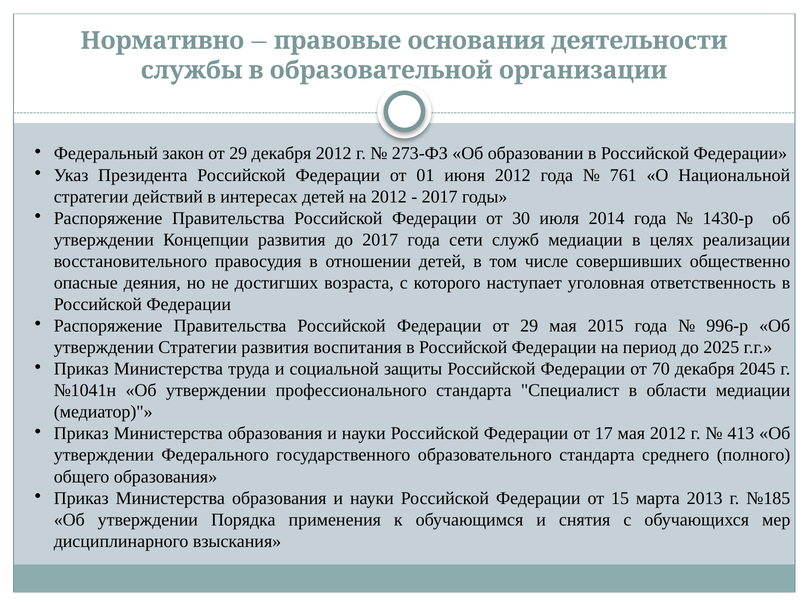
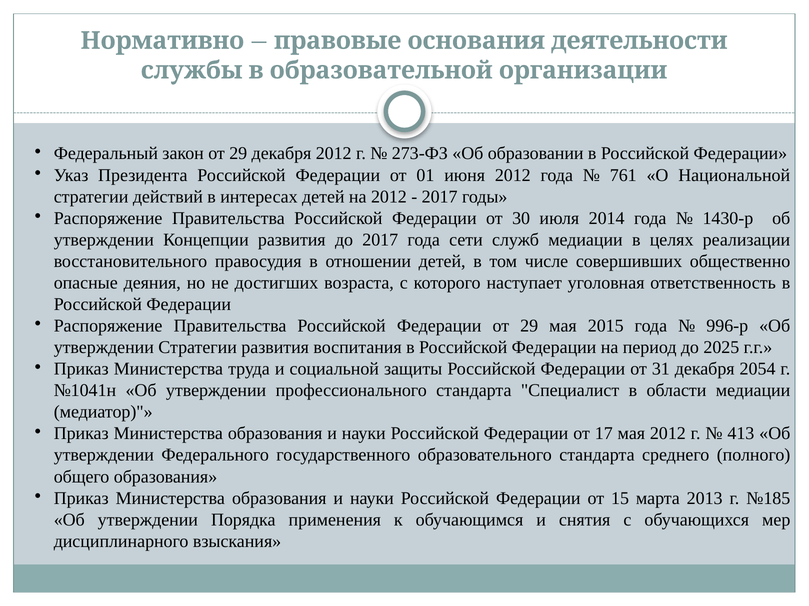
70: 70 -> 31
2045: 2045 -> 2054
